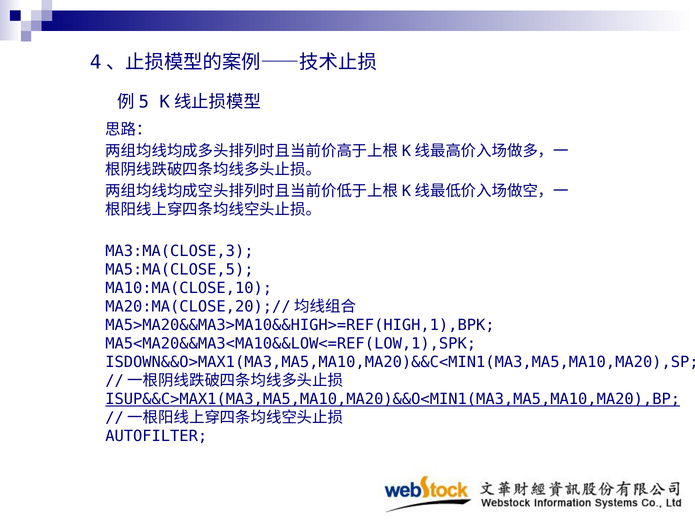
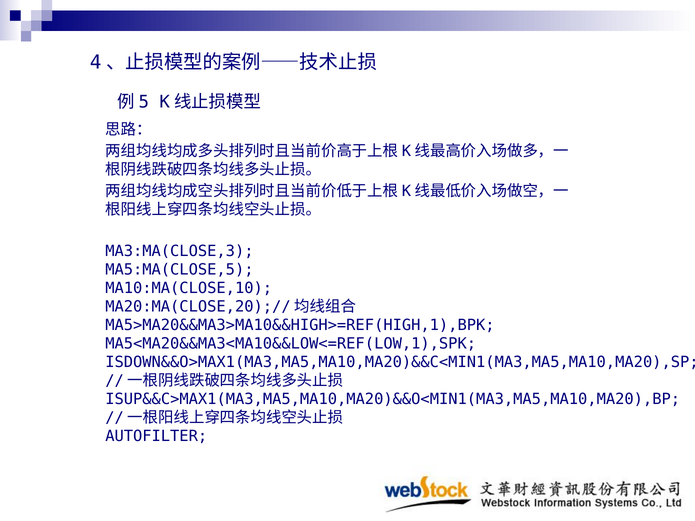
ISUP&&C>MAX1(MA3,MA5,MA10,MA20)&&O<MIN1(MA3,MA5,MA10,MA20),BP underline: present -> none
